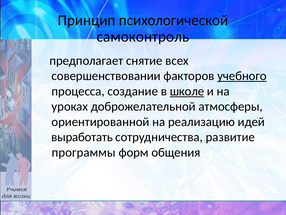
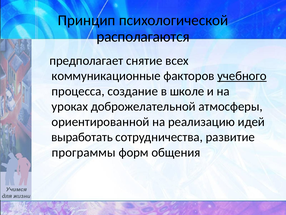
самоконтроль: самоконтроль -> располагаются
совершенствовании: совершенствовании -> коммуникационные
школе underline: present -> none
